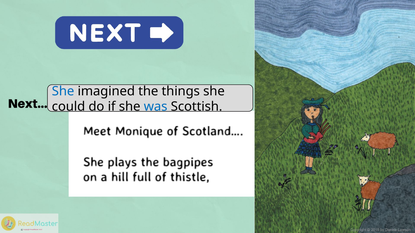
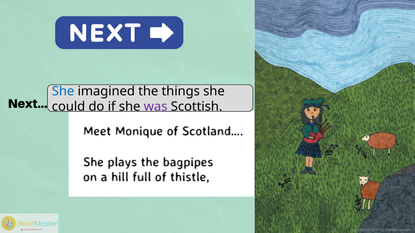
was colour: blue -> purple
